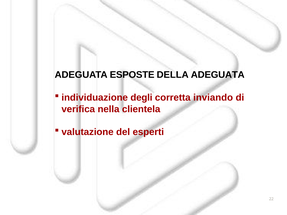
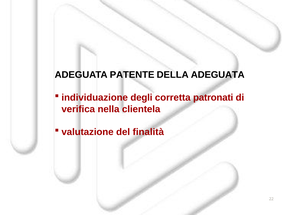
ESPOSTE: ESPOSTE -> PATENTE
inviando: inviando -> patronati
esperti: esperti -> finalità
